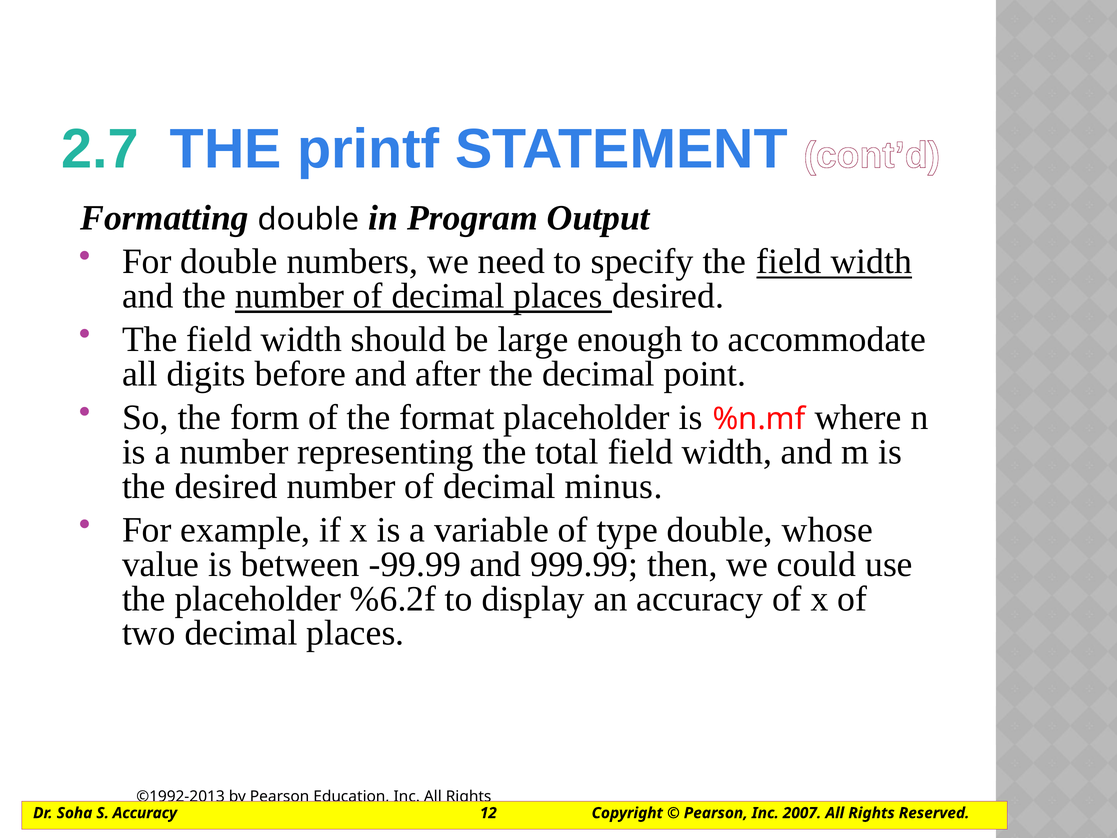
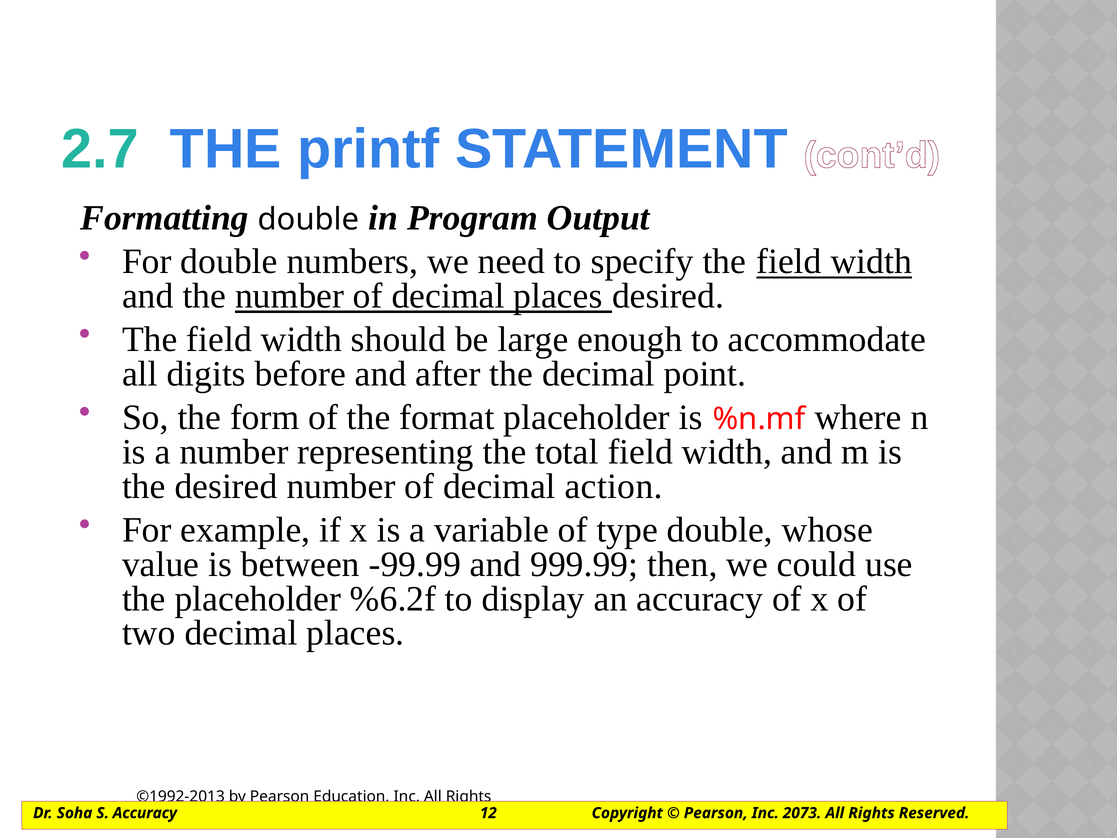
minus: minus -> action
2007: 2007 -> 2073
